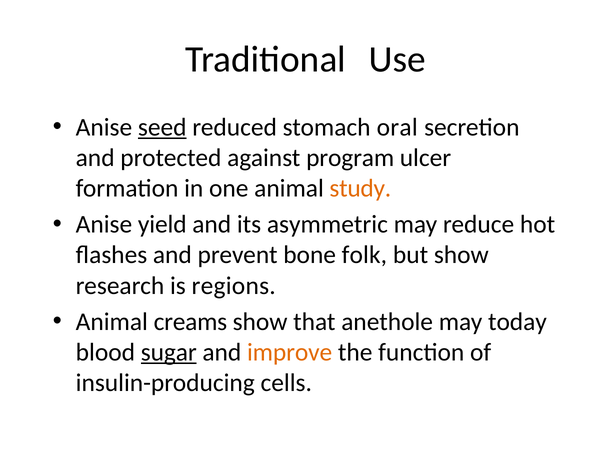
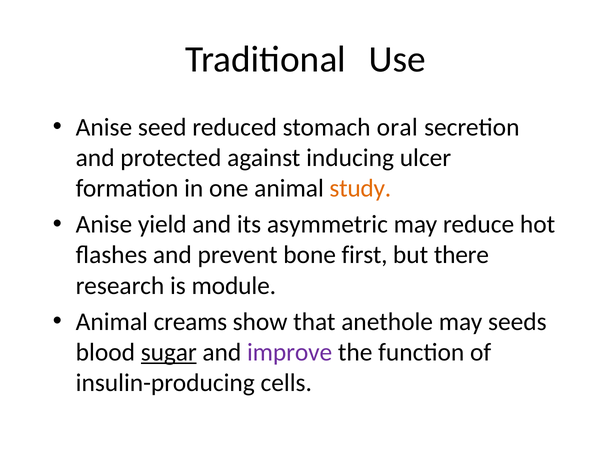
seed underline: present -> none
program: program -> inducing
folk: folk -> first
but show: show -> there
regions: regions -> module
today: today -> seeds
improve colour: orange -> purple
